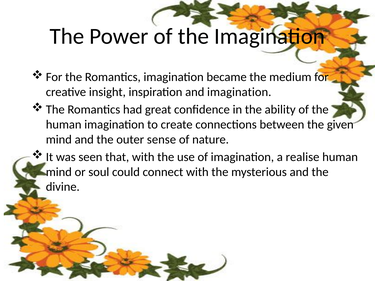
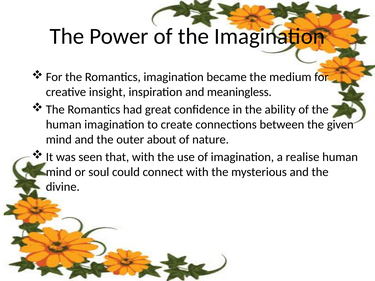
and imagination: imagination -> meaningless
sense: sense -> about
